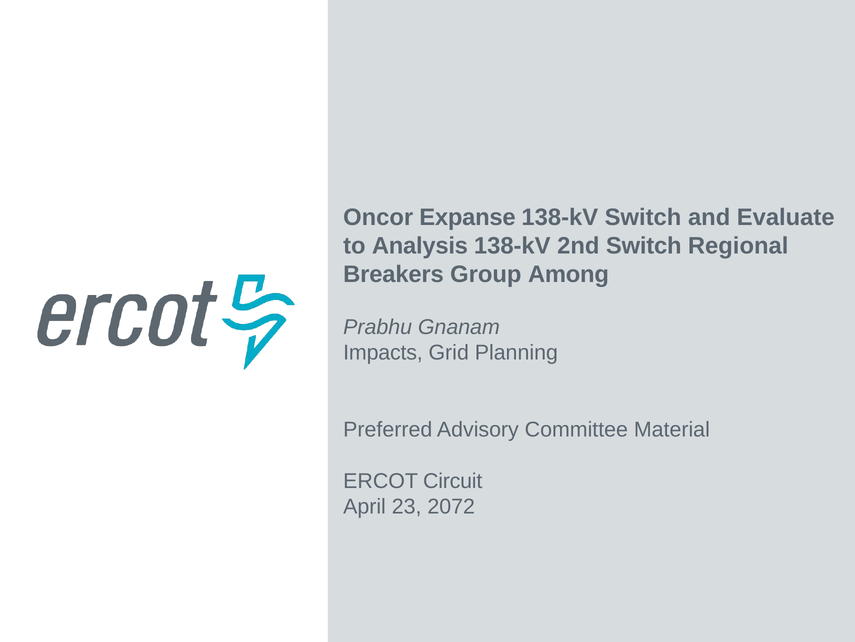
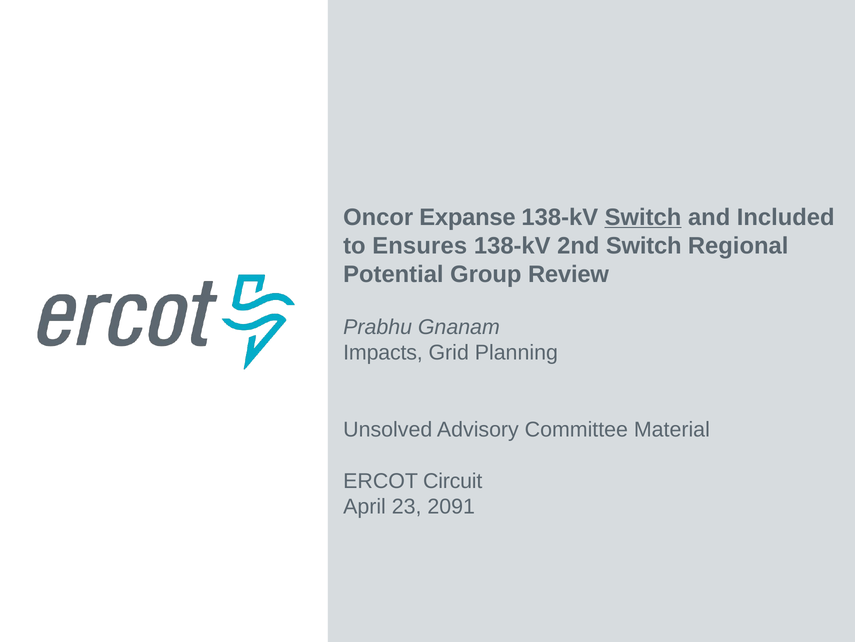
Switch at (643, 217) underline: none -> present
Evaluate: Evaluate -> Included
Analysis: Analysis -> Ensures
Breakers: Breakers -> Potential
Among: Among -> Review
Preferred: Preferred -> Unsolved
2072: 2072 -> 2091
